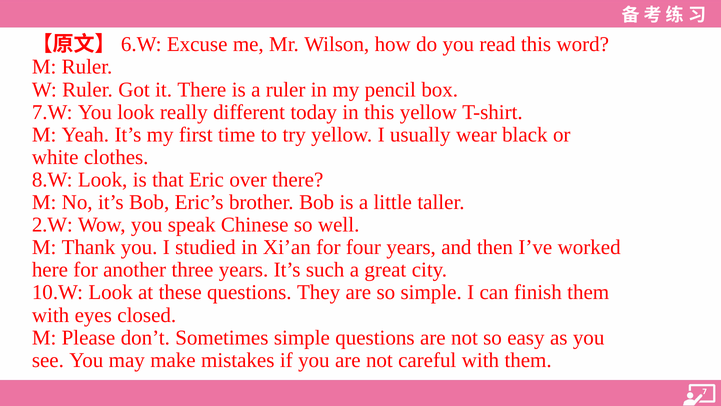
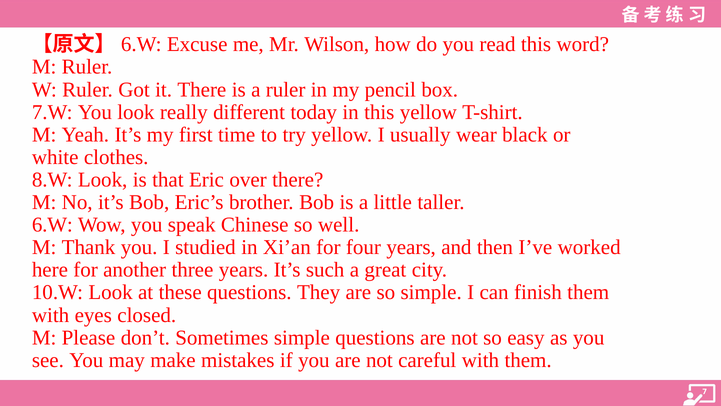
2.W at (52, 225): 2.W -> 6.W
